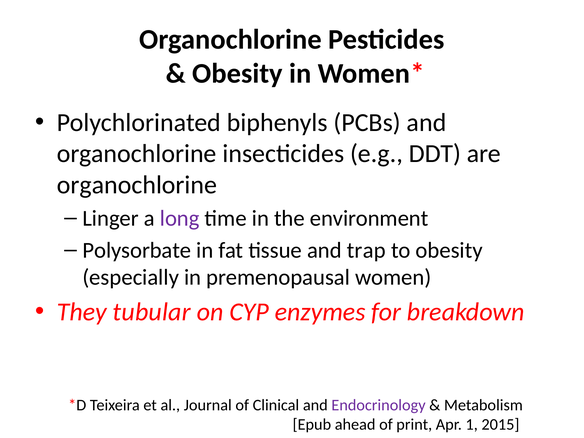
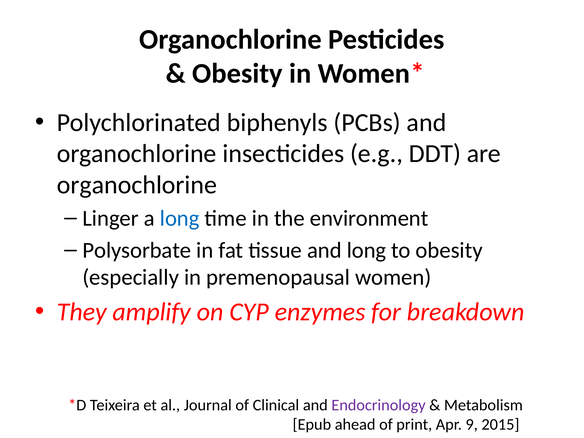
long at (180, 218) colour: purple -> blue
and trap: trap -> long
tubular: tubular -> amplify
1: 1 -> 9
